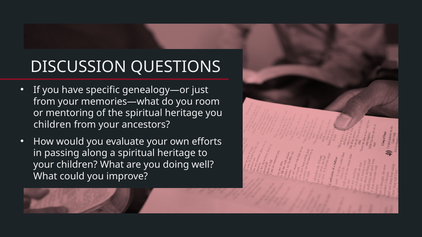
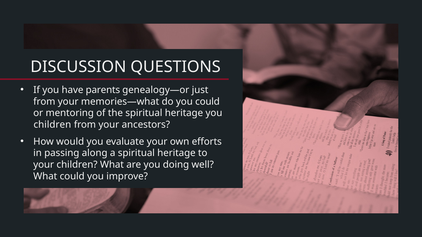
specific: specific -> parents
you room: room -> could
